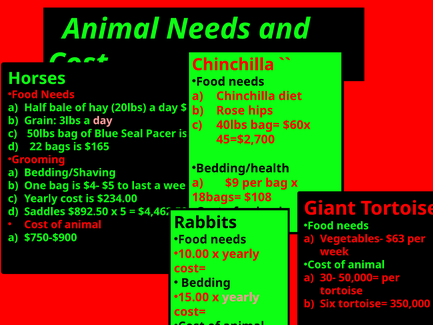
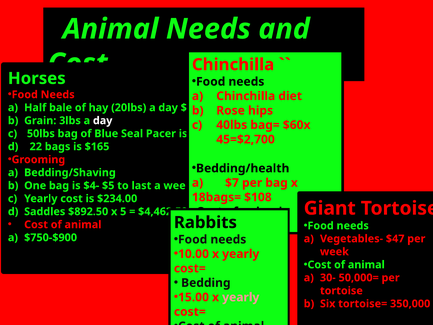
day at (103, 121) colour: pink -> white
$9: $9 -> $7
$63: $63 -> $47
